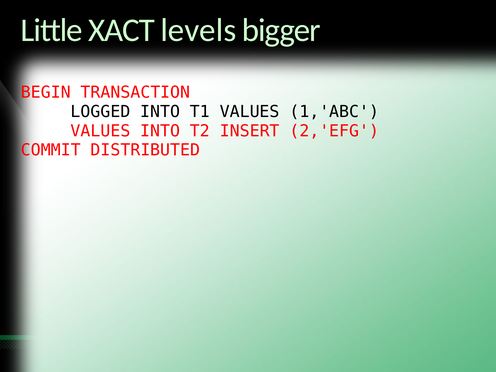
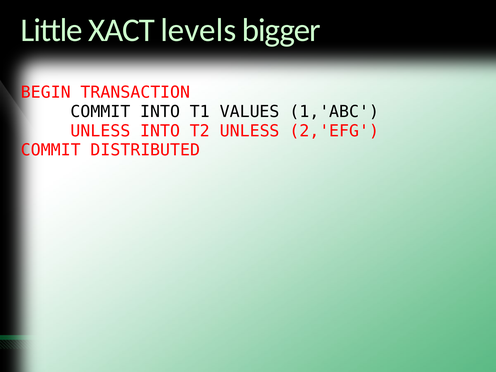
LOGGED at (100, 112): LOGGED -> COMMIT
VALUES at (100, 131): VALUES -> UNLESS
T2 INSERT: INSERT -> UNLESS
